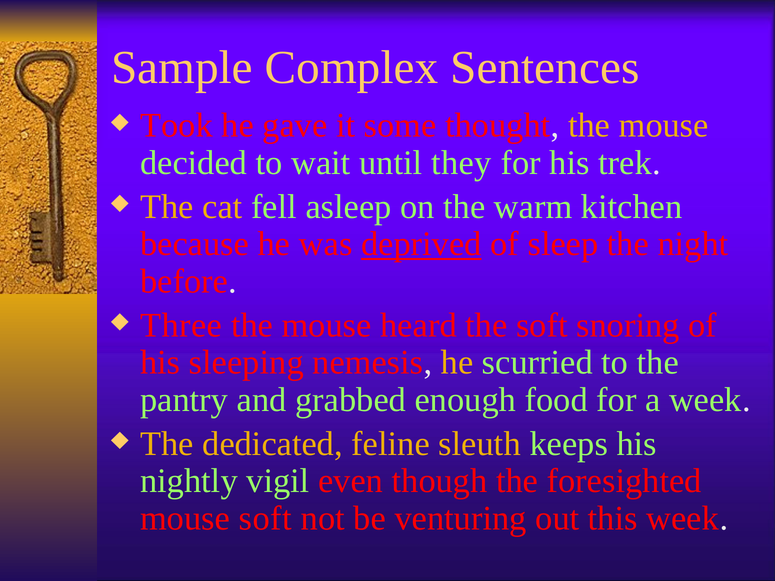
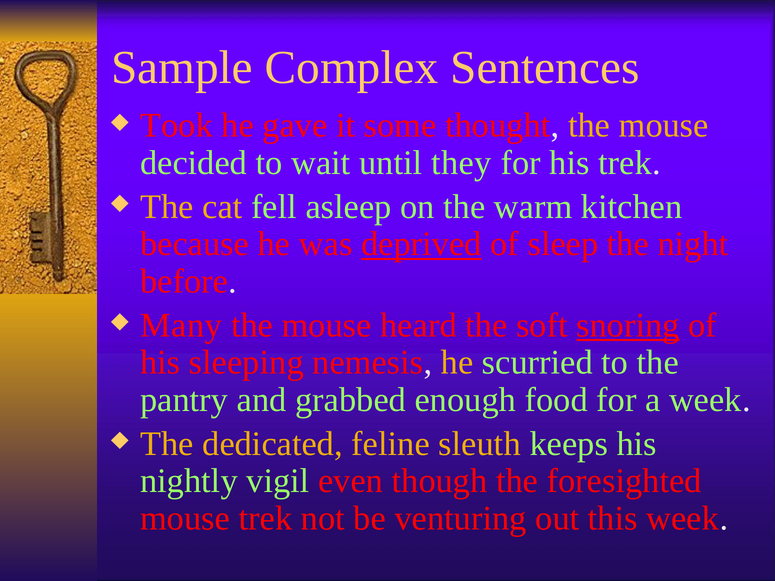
Three: Three -> Many
snoring underline: none -> present
mouse soft: soft -> trek
